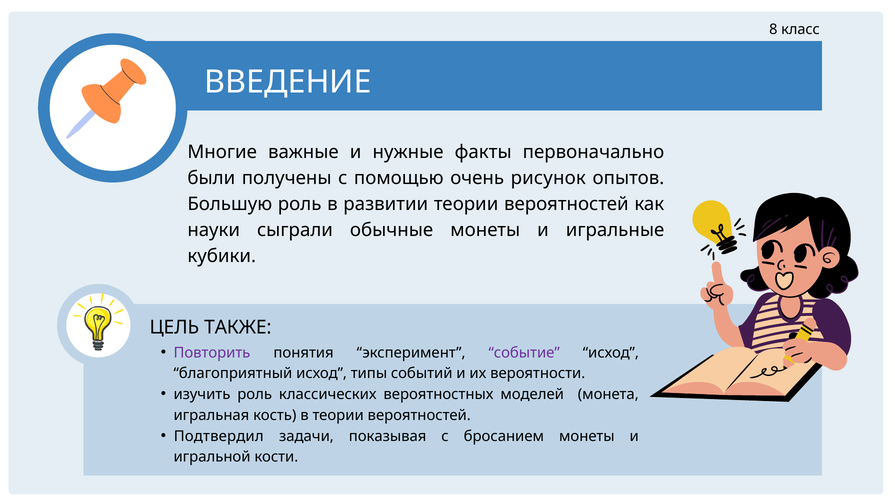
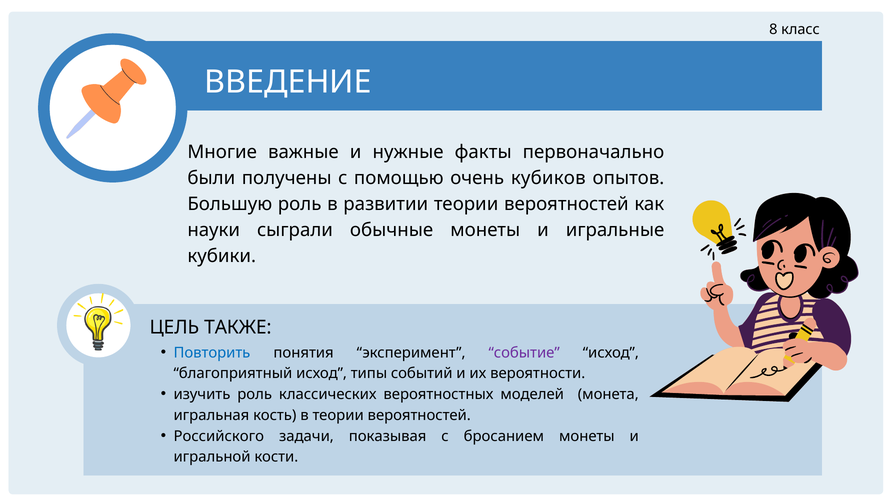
рисунок: рисунок -> кубиков
Повторить colour: purple -> blue
Подтвердил: Подтвердил -> Российского
